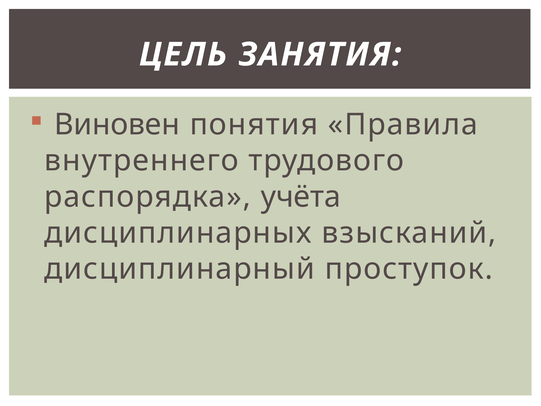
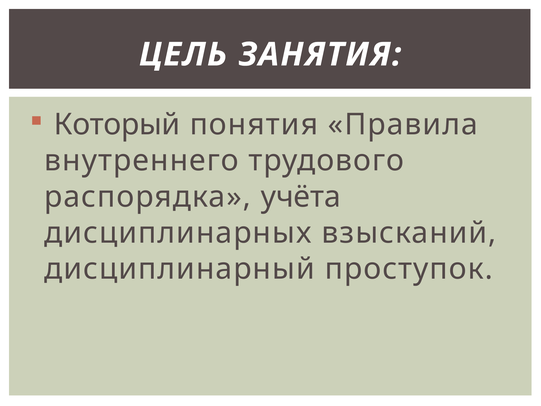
Виновен: Виновен -> Который
